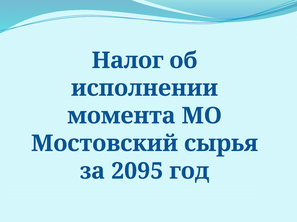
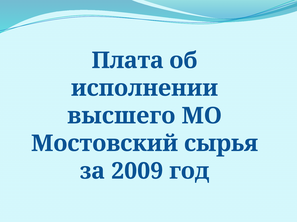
Налог: Налог -> Плата
момента: момента -> высшего
2095: 2095 -> 2009
